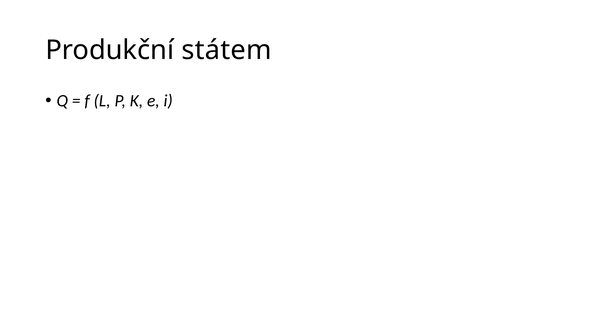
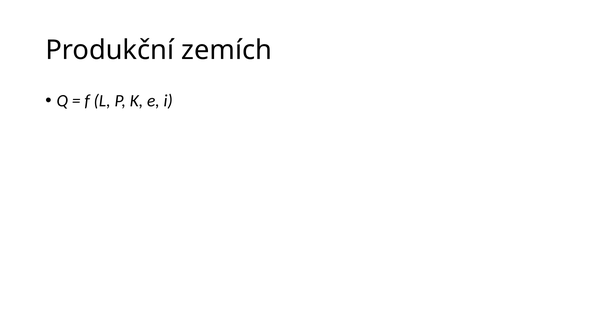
státem: státem -> zemích
